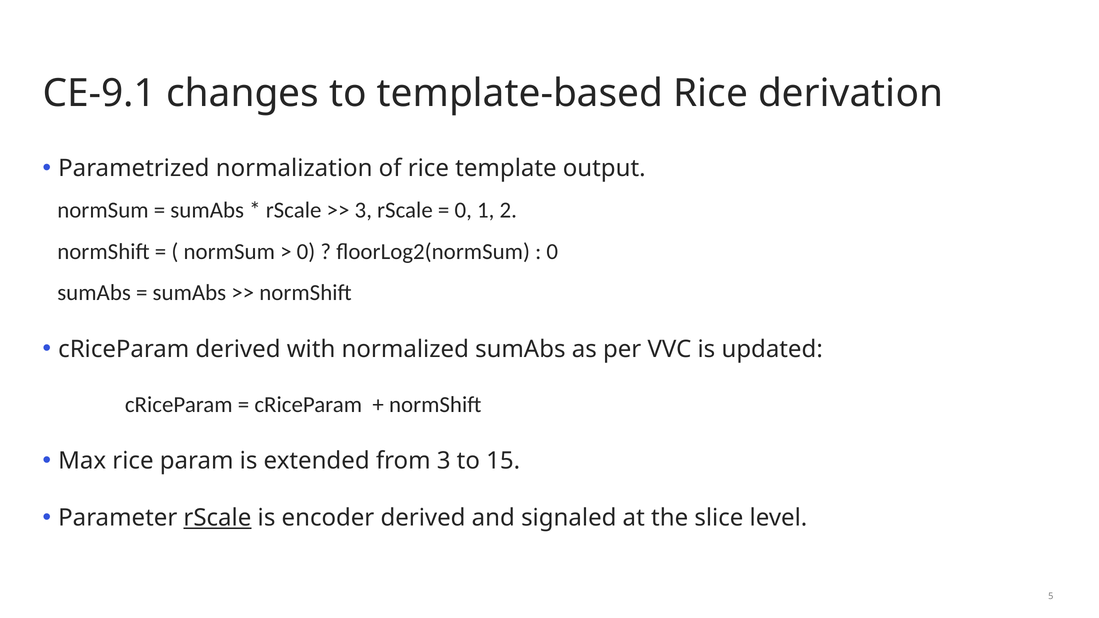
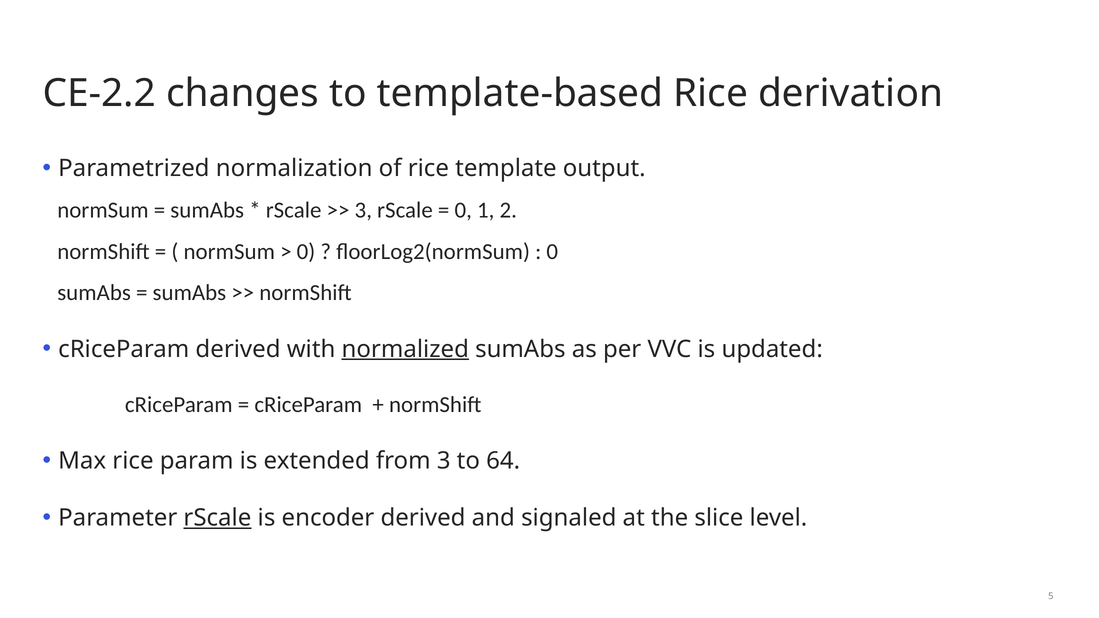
CE-9.1: CE-9.1 -> CE-2.2
normalized underline: none -> present
15: 15 -> 64
